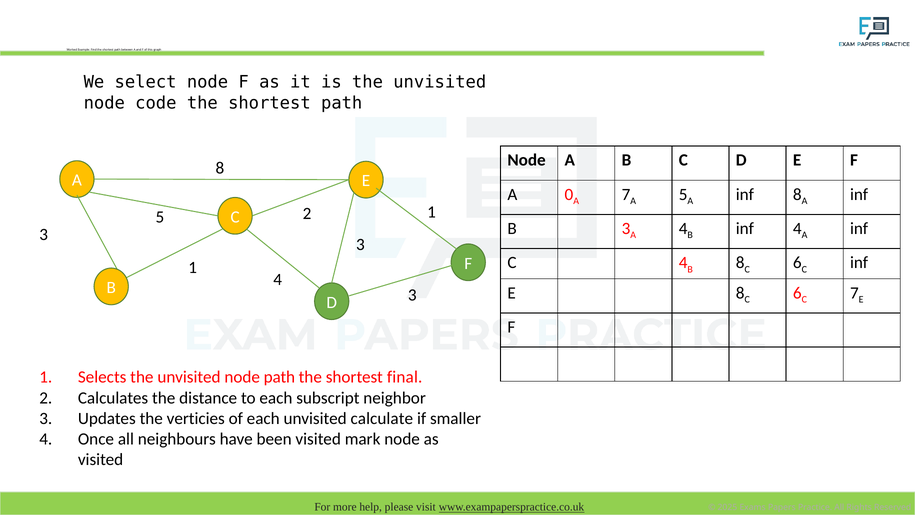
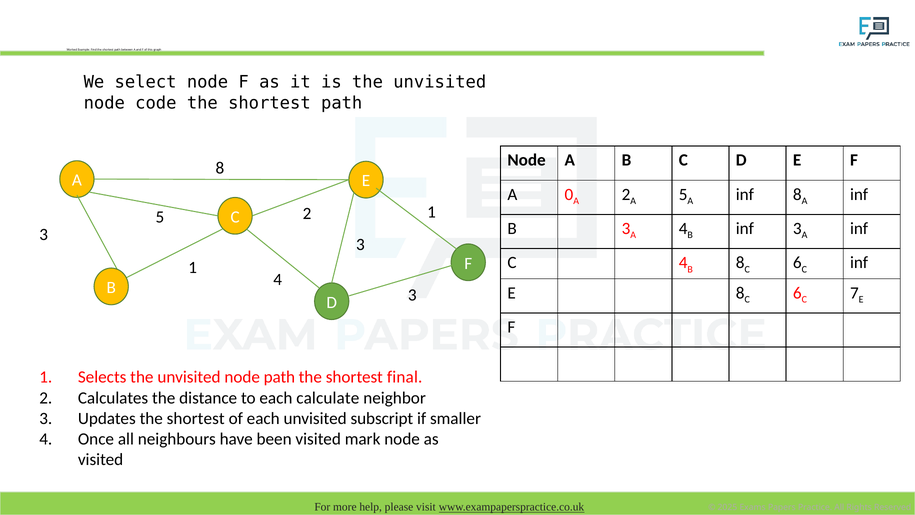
A 7: 7 -> 2
inf 4: 4 -> 3
subscript: subscript -> calculate
Updates the verticies: verticies -> shortest
calculate: calculate -> subscript
